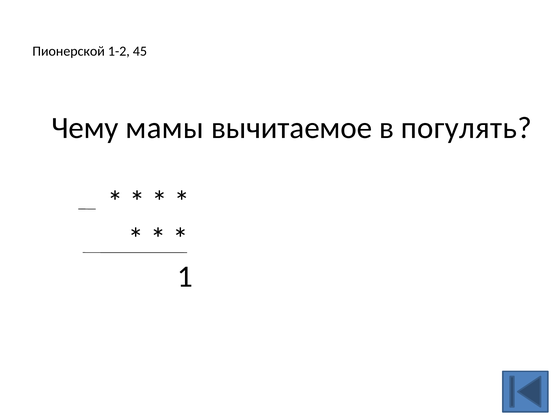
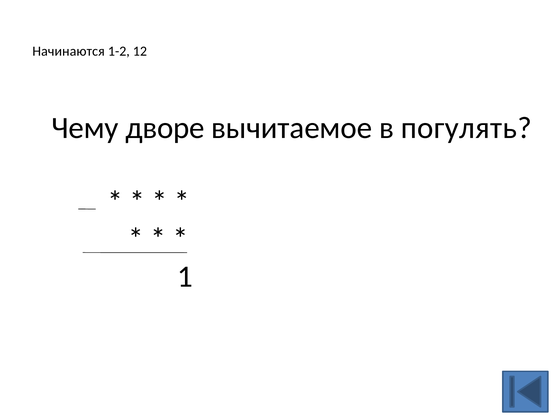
Пионерской: Пионерской -> Начинаются
45: 45 -> 12
мамы: мамы -> дворе
